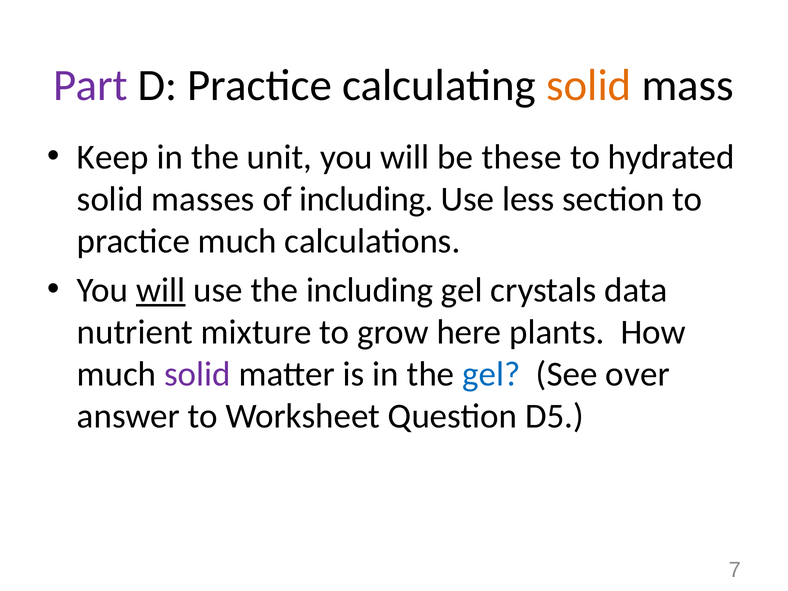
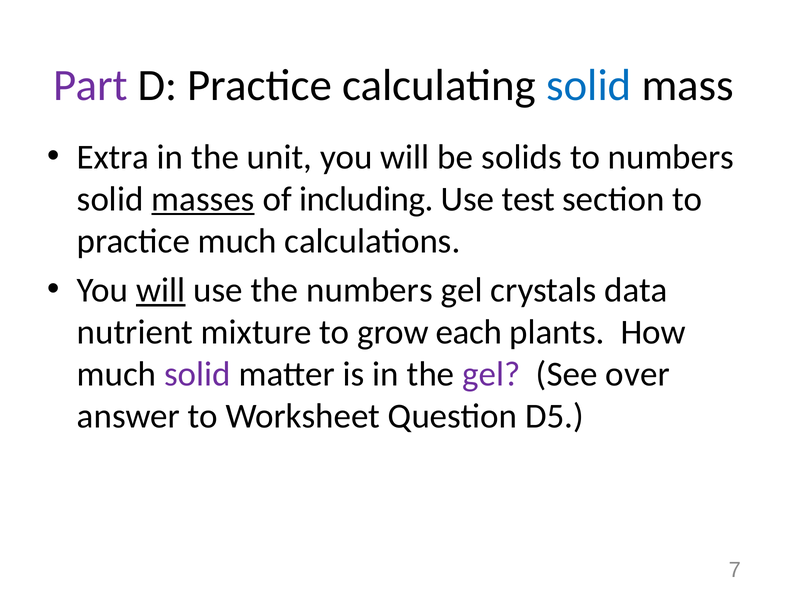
solid at (589, 85) colour: orange -> blue
Keep: Keep -> Extra
these: these -> solids
to hydrated: hydrated -> numbers
masses underline: none -> present
less: less -> test
the including: including -> numbers
here: here -> each
gel at (491, 374) colour: blue -> purple
